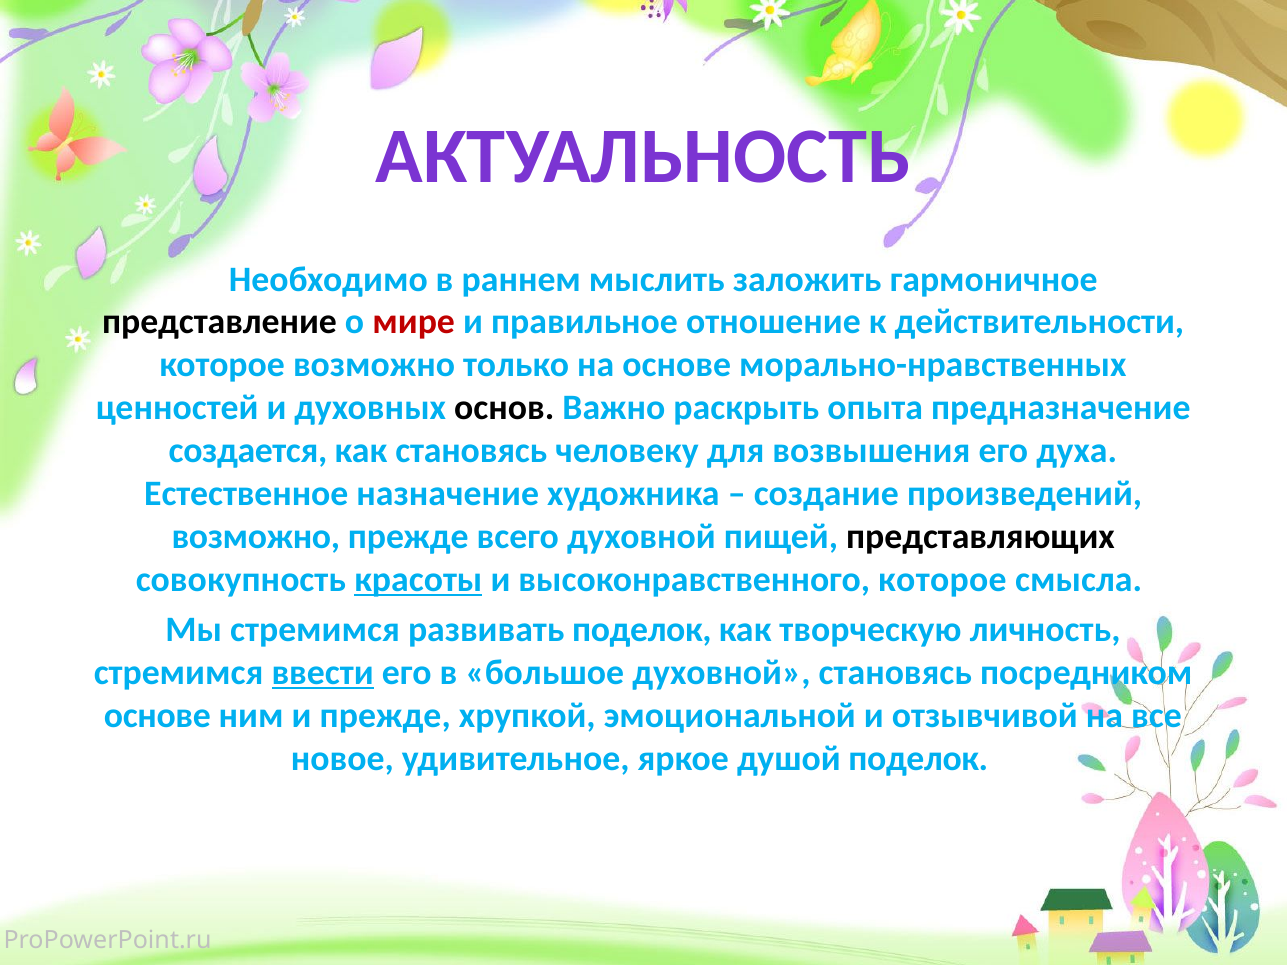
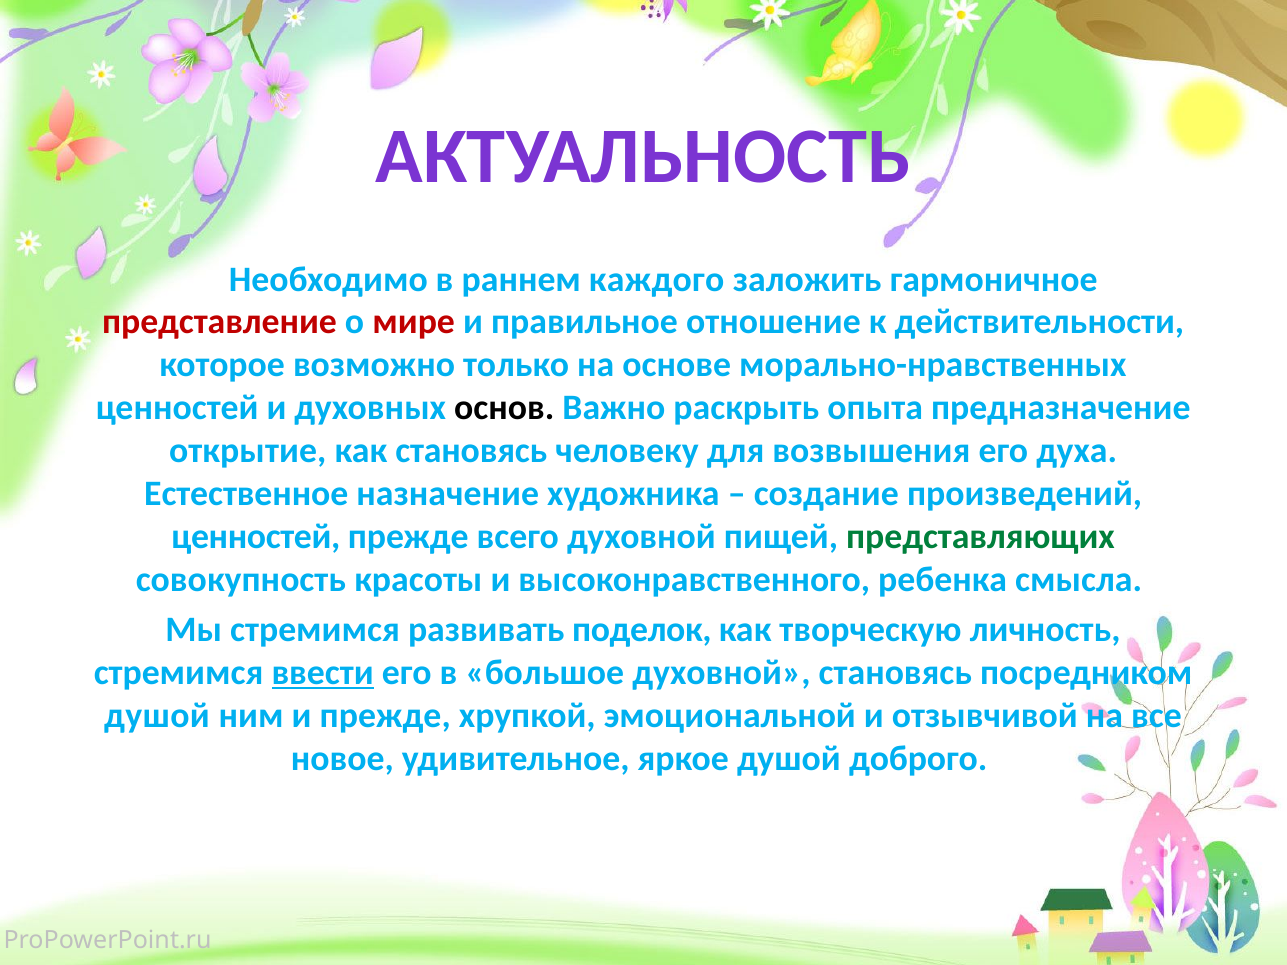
мыслить: мыслить -> каждого
представление colour: black -> red
создается: создается -> открытие
возможно at (256, 537): возможно -> ценностей
представляющих colour: black -> green
красоты underline: present -> none
высоконравственного которое: которое -> ребенка
основе at (157, 716): основе -> душой
душой поделок: поделок -> доброго
